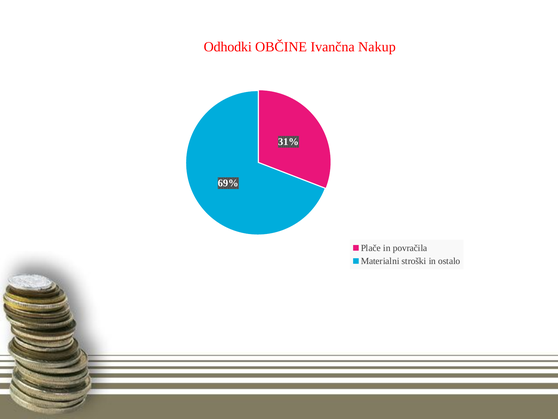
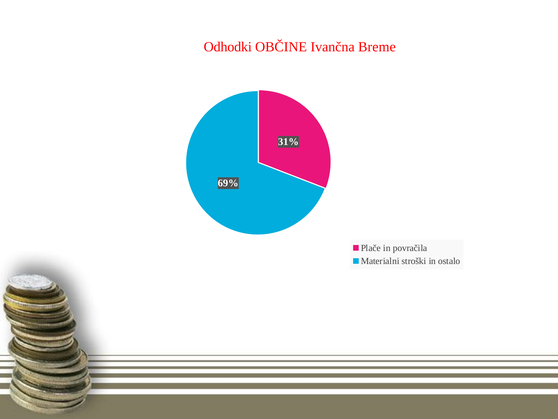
Nakup: Nakup -> Breme
